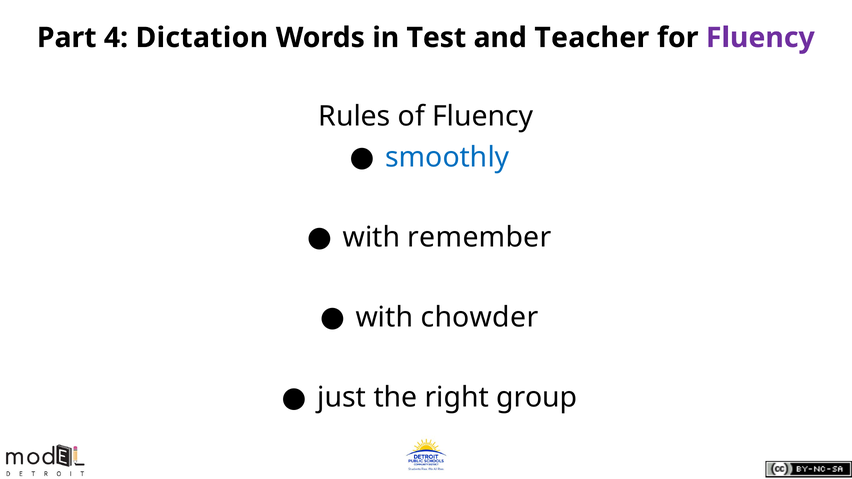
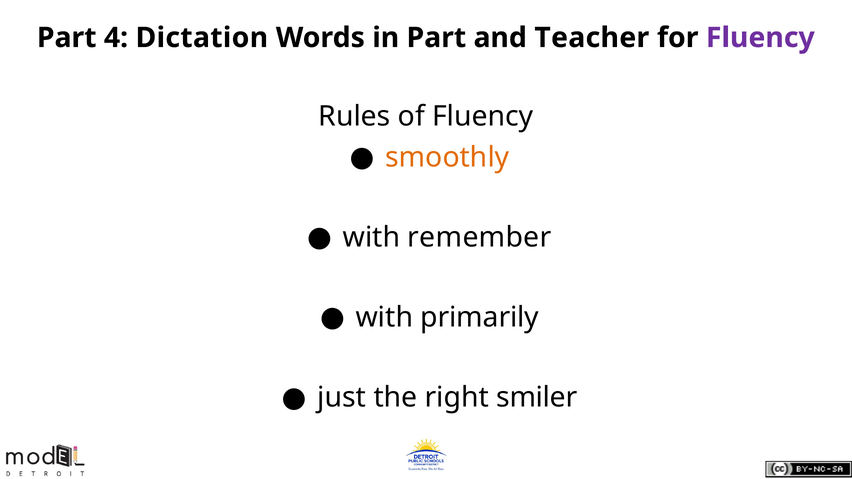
in Test: Test -> Part
smoothly colour: blue -> orange
chowder: chowder -> primarily
group: group -> smiler
